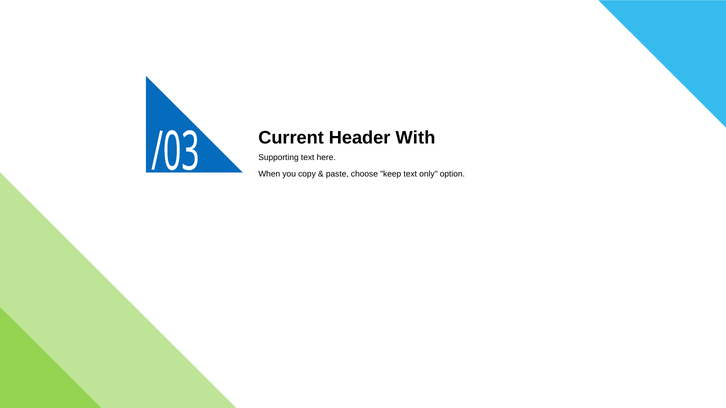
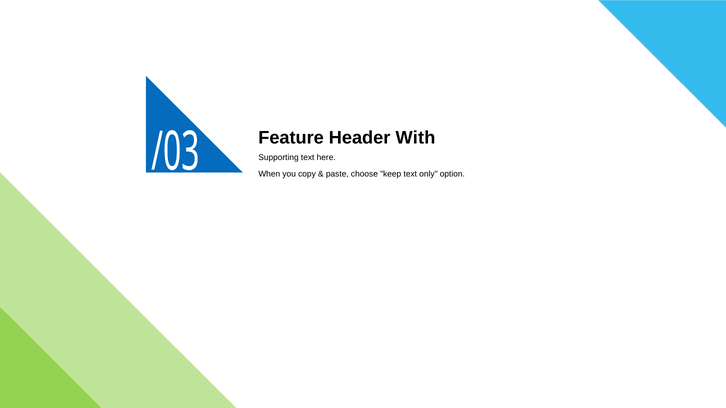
Current: Current -> Feature
